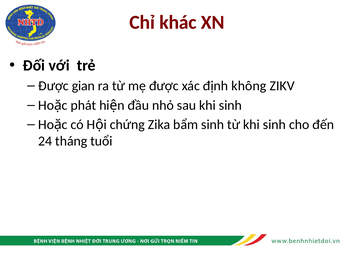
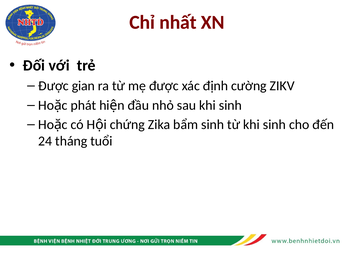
khác: khác -> nhất
không: không -> cường
